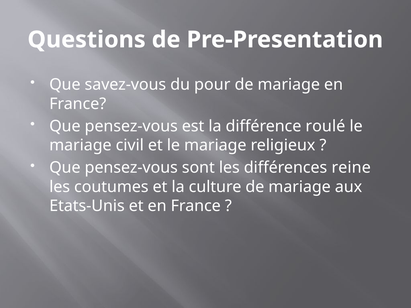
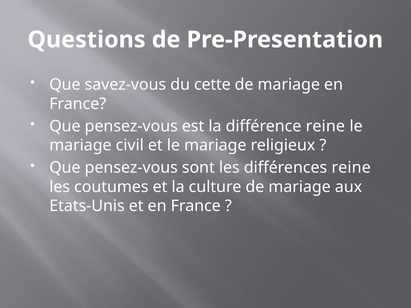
pour: pour -> cette
différence roulé: roulé -> reine
